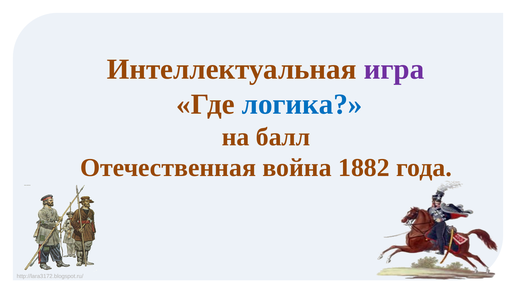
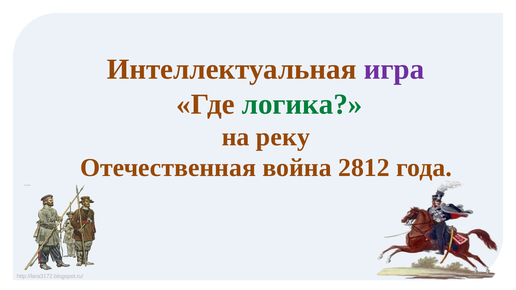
логика colour: blue -> green
балл: балл -> реку
1882: 1882 -> 2812
